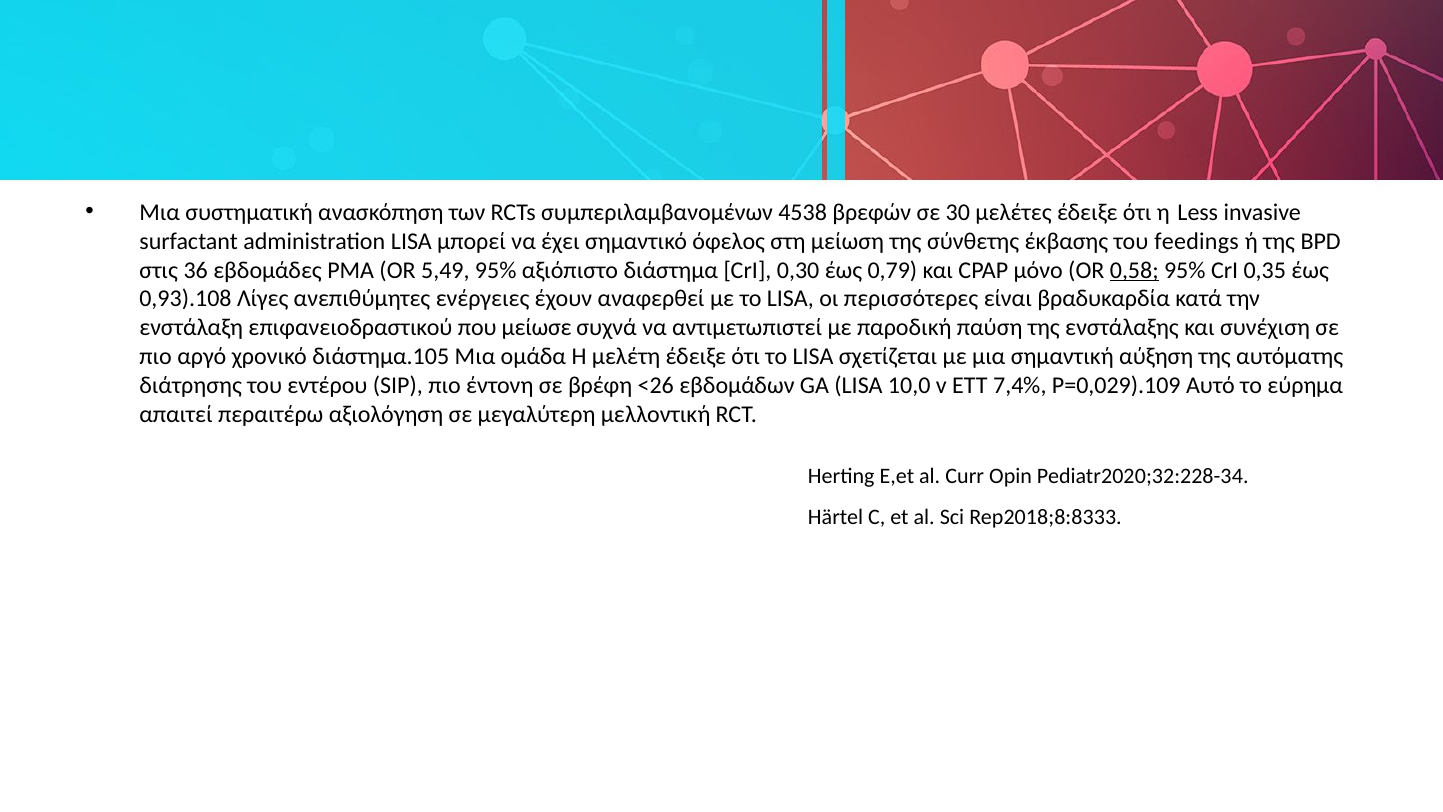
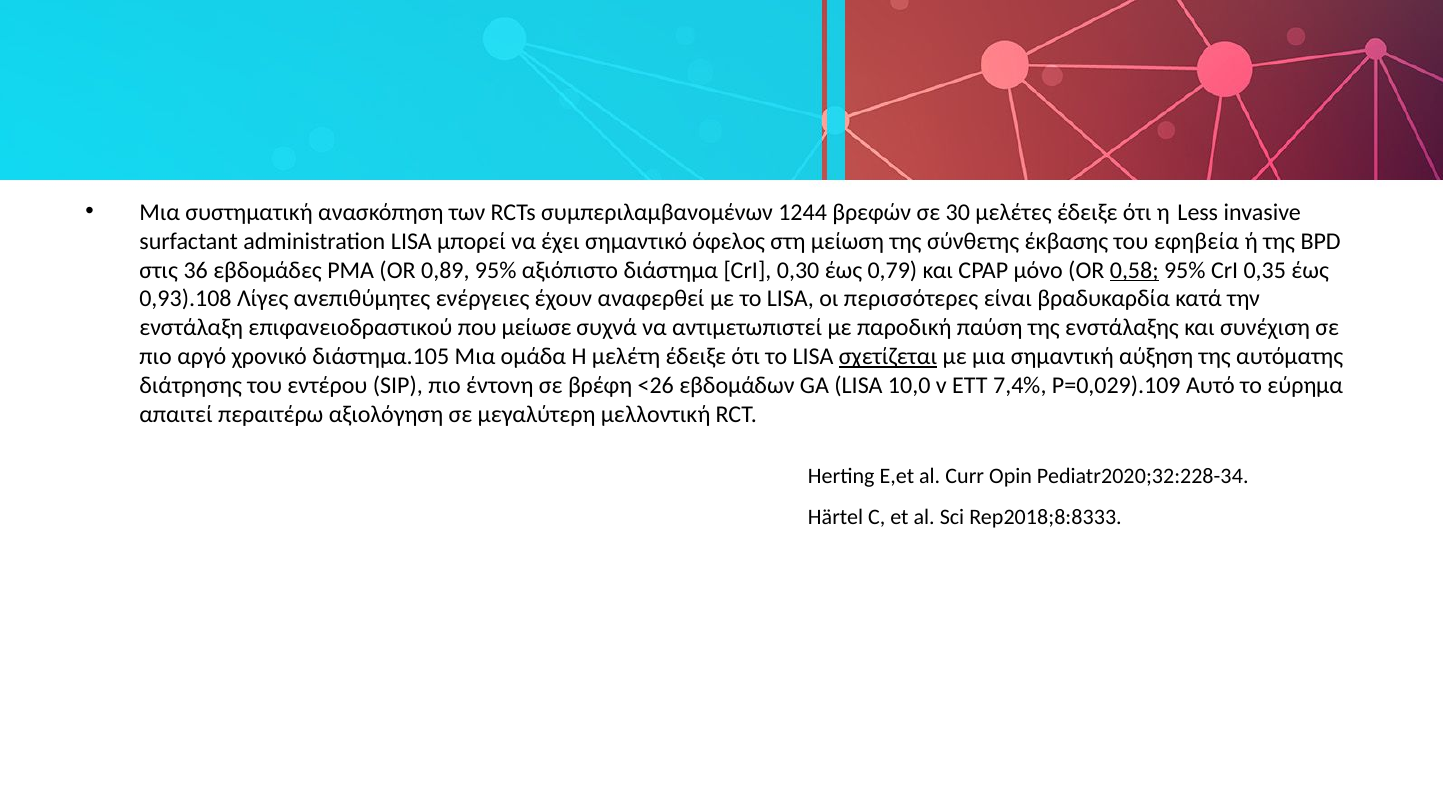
4538: 4538 -> 1244
feedings: feedings -> εφηβεία
5,49: 5,49 -> 0,89
σχετίζεται underline: none -> present
